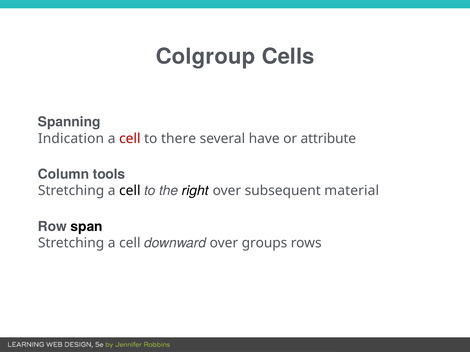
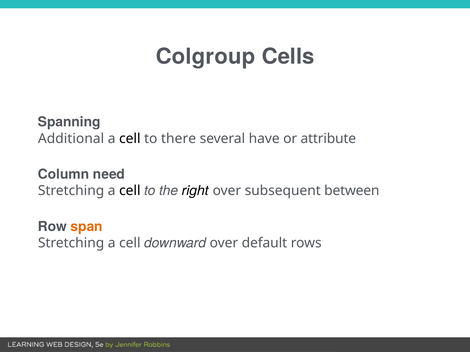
Indication: Indication -> Additional
cell at (130, 139) colour: red -> black
tools: tools -> need
material: material -> between
span colour: black -> orange
groups: groups -> default
